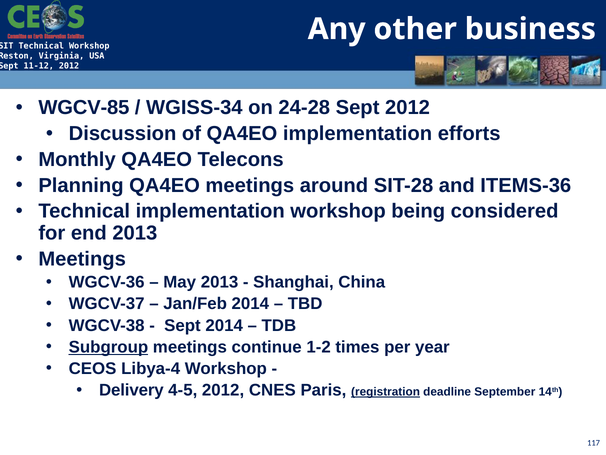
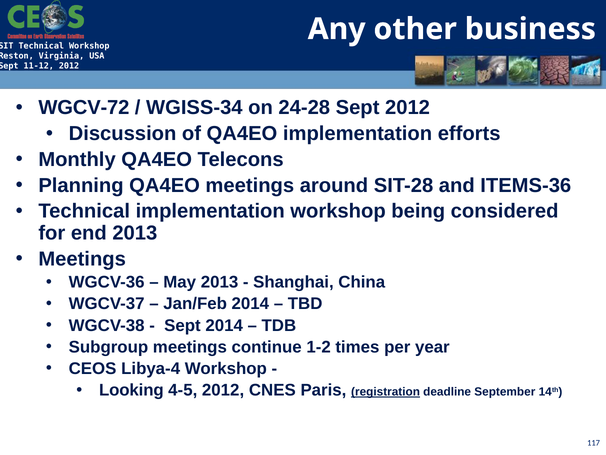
WGCV-85: WGCV-85 -> WGCV-72
Subgroup underline: present -> none
Delivery: Delivery -> Looking
